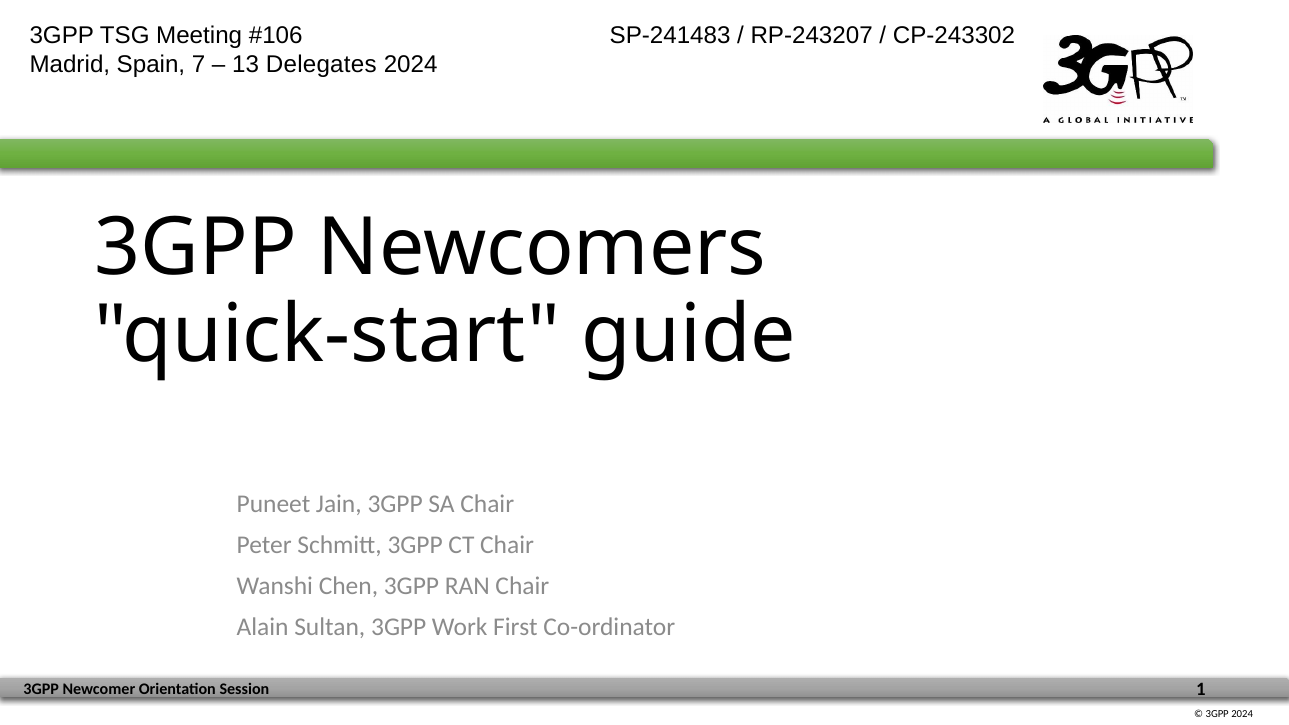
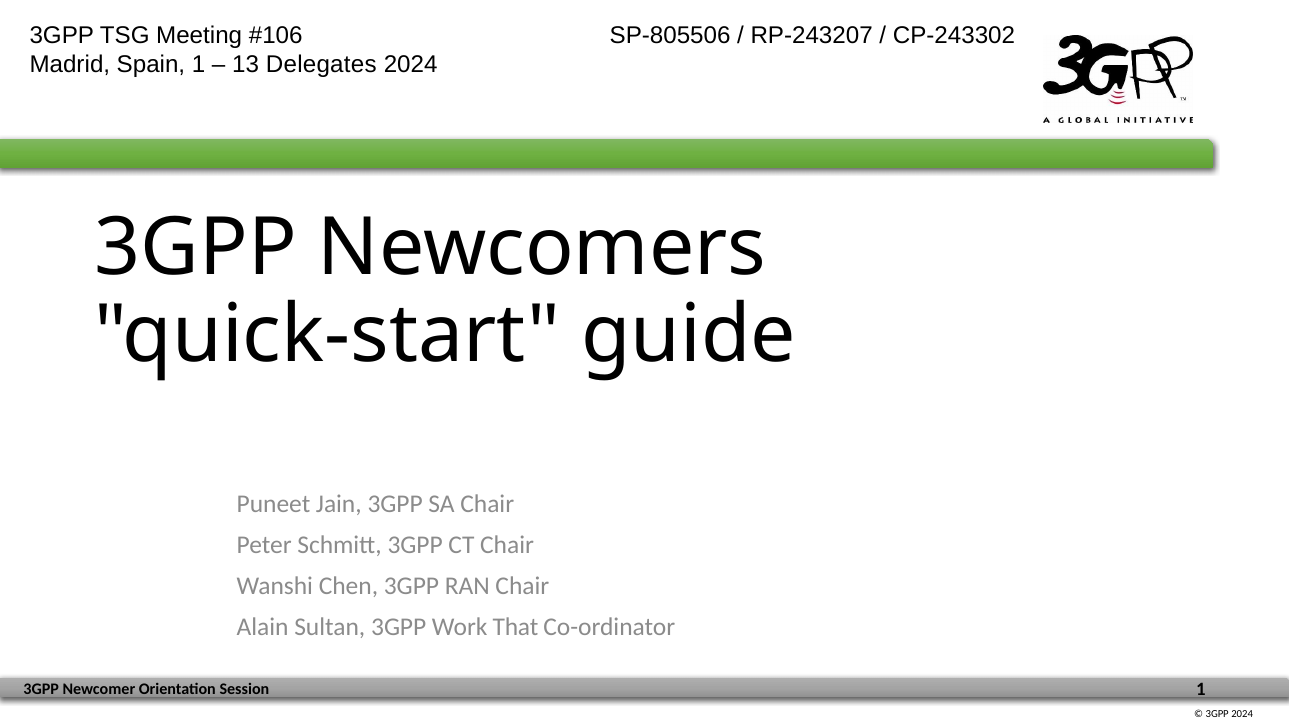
SP-241483: SP-241483 -> SP-805506
Spain 7: 7 -> 1
First: First -> That
